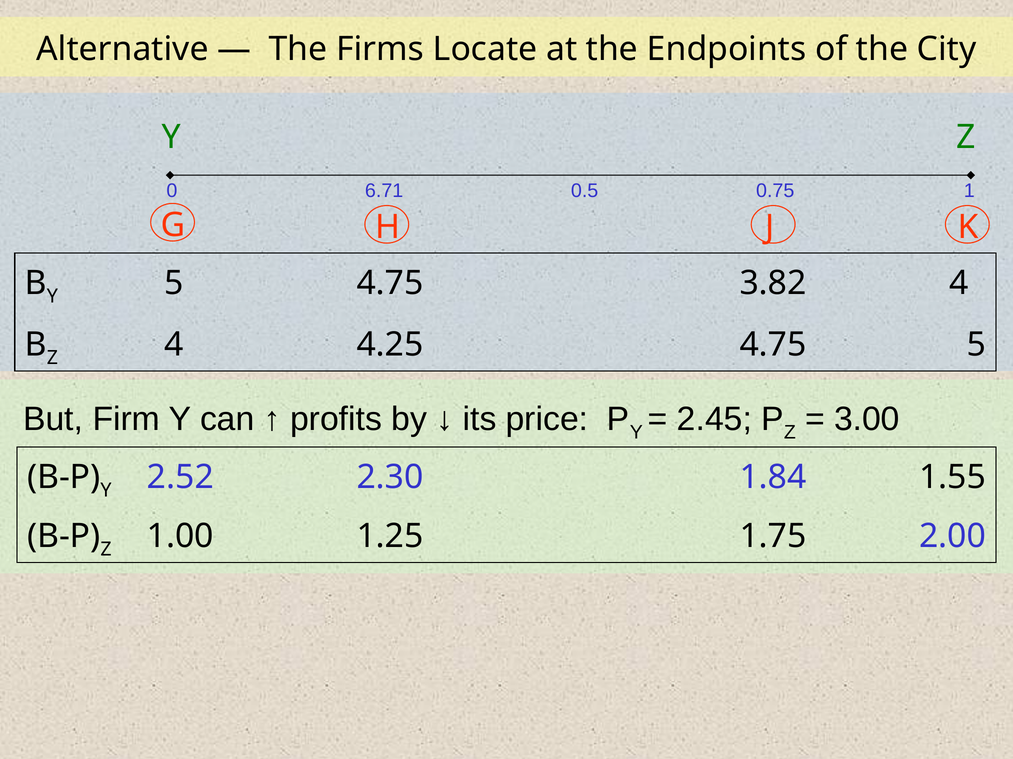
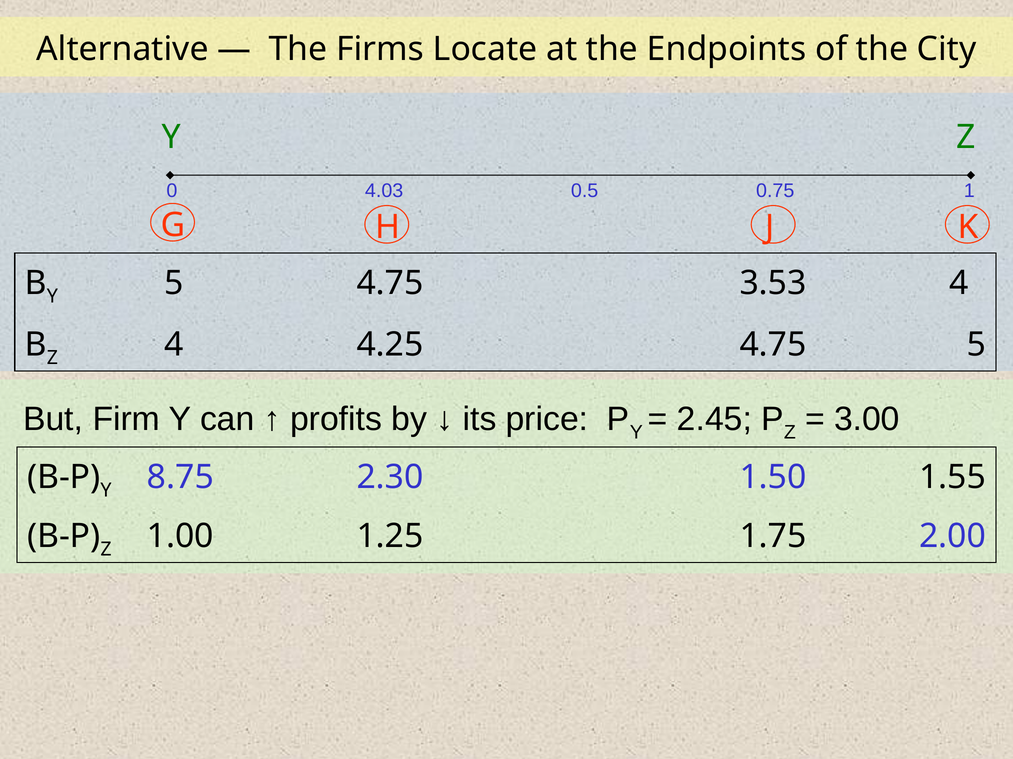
6.71: 6.71 -> 4.03
3.82: 3.82 -> 3.53
2.52: 2.52 -> 8.75
1.84: 1.84 -> 1.50
